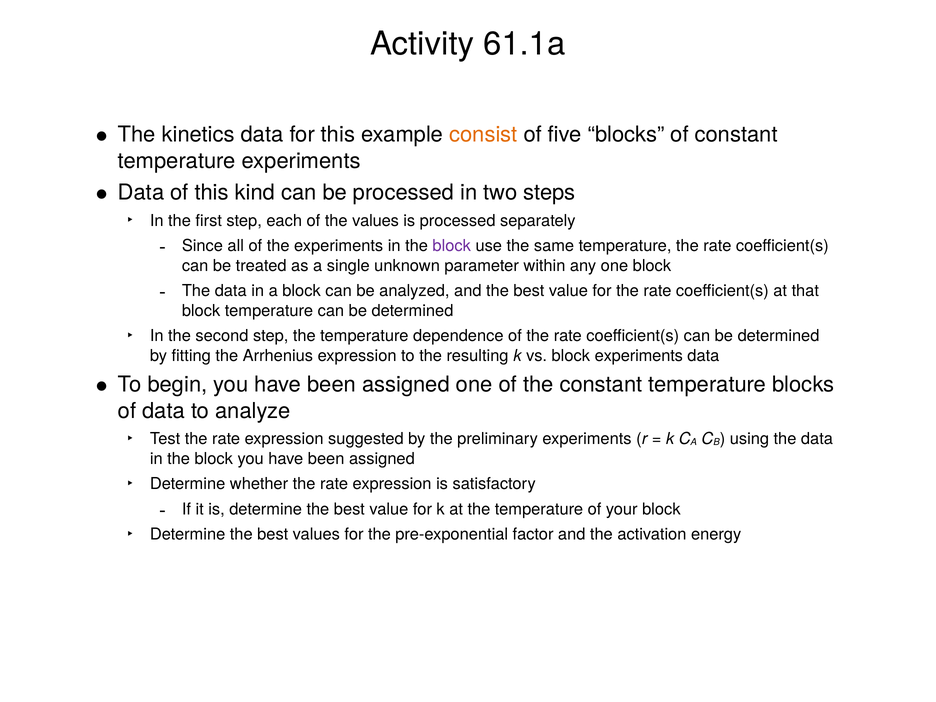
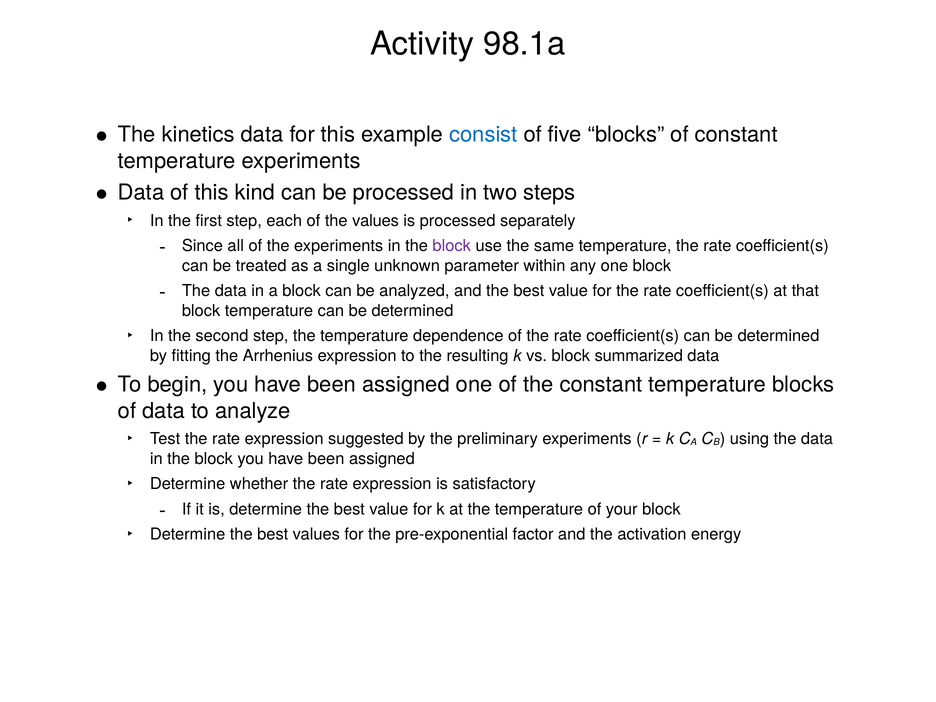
61.1a: 61.1a -> 98.1a
consist colour: orange -> blue
block experiments: experiments -> summarized
